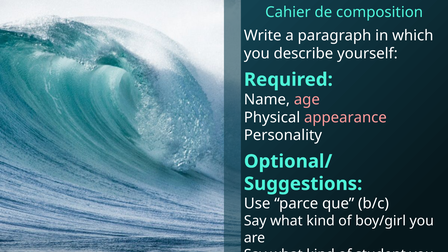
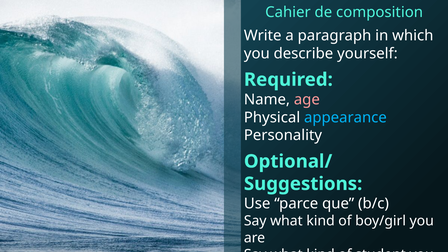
appearance colour: pink -> light blue
